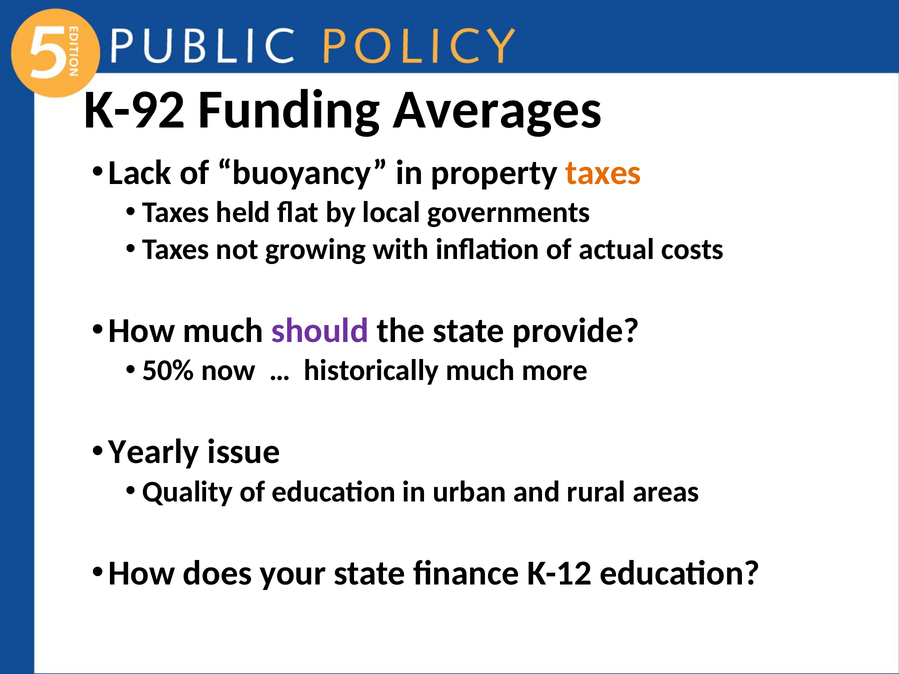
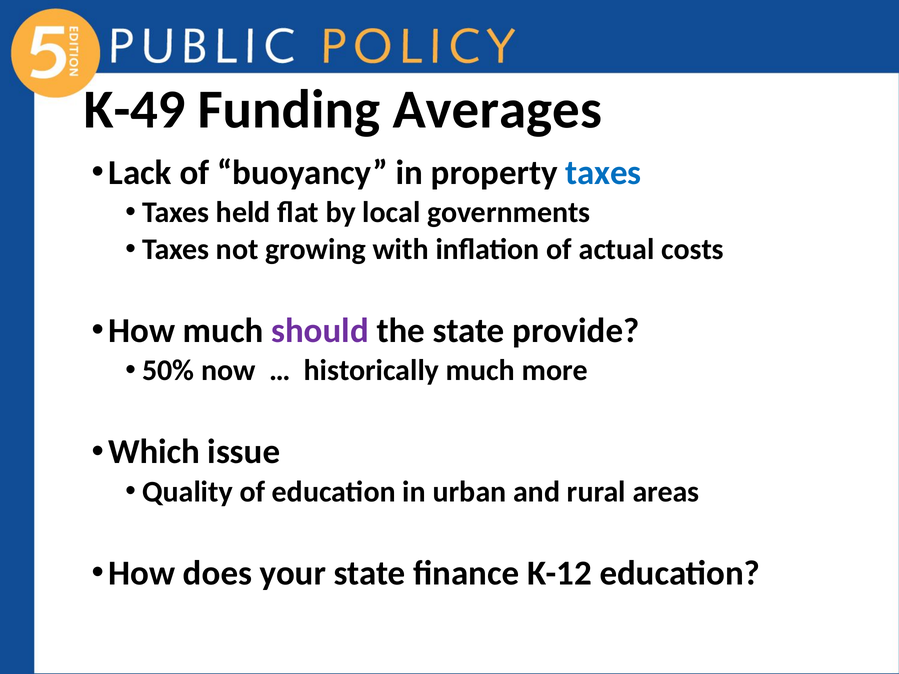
K-92: K-92 -> K-49
taxes at (603, 173) colour: orange -> blue
Yearly: Yearly -> Which
